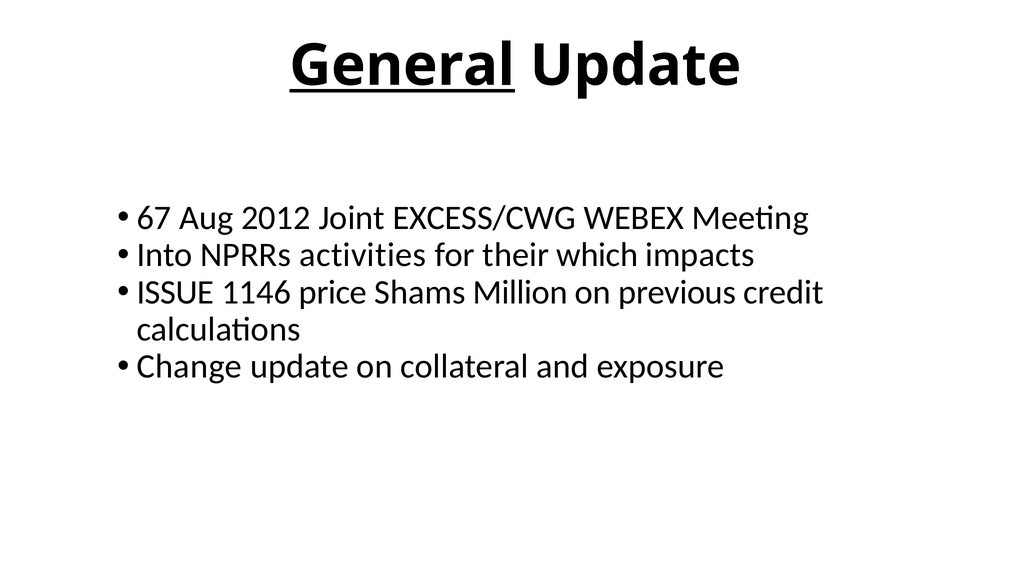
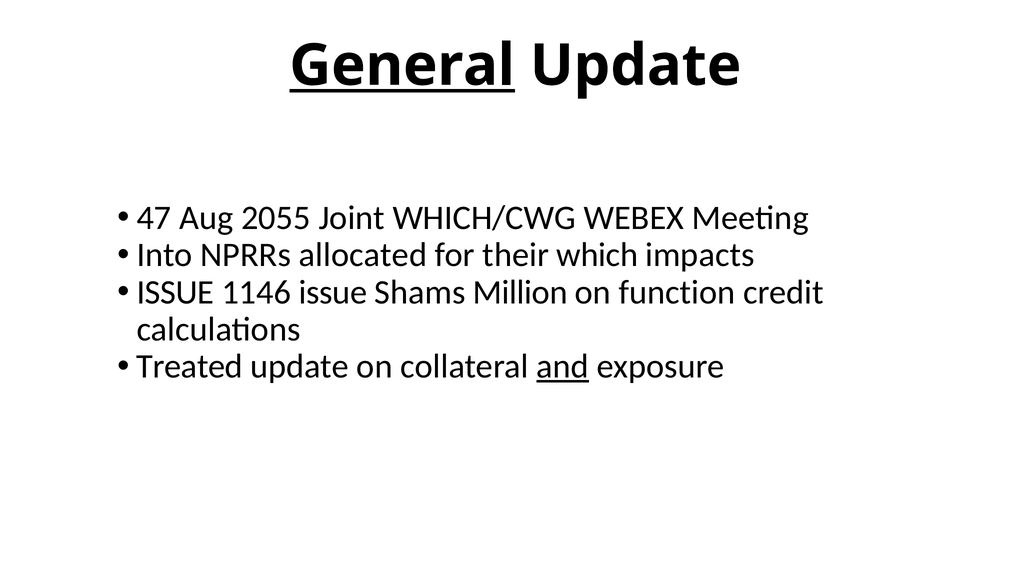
67: 67 -> 47
2012: 2012 -> 2055
EXCESS/CWG: EXCESS/CWG -> WHICH/CWG
activities: activities -> allocated
1146 price: price -> issue
previous: previous -> function
Change: Change -> Treated
and underline: none -> present
